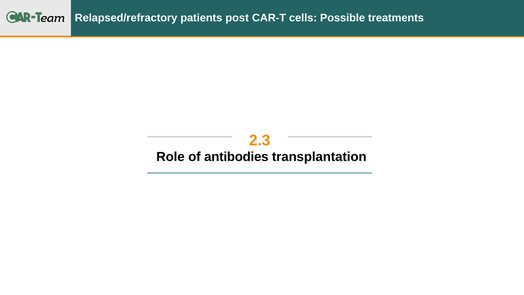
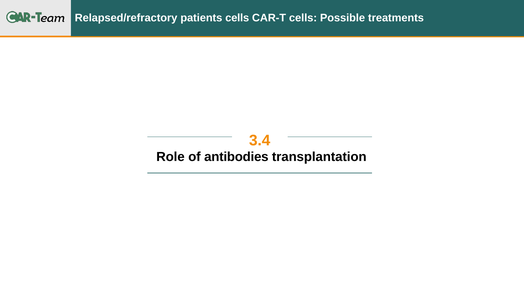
patients post: post -> cells
2.3: 2.3 -> 3.4
